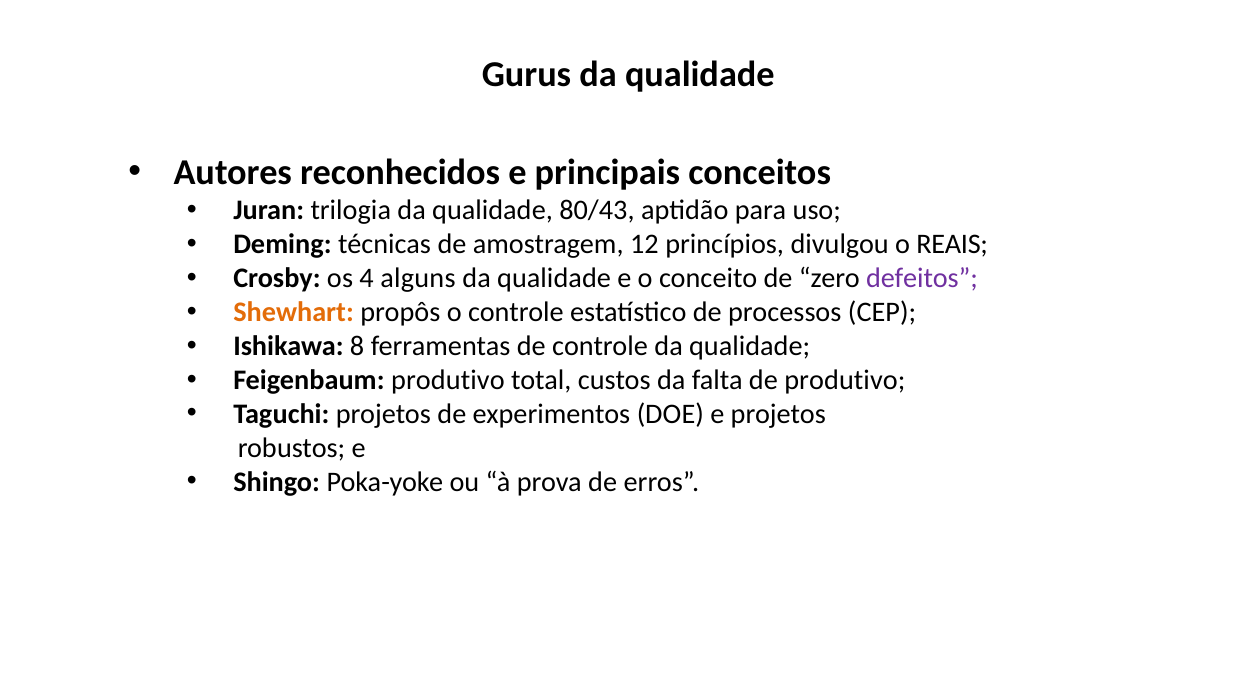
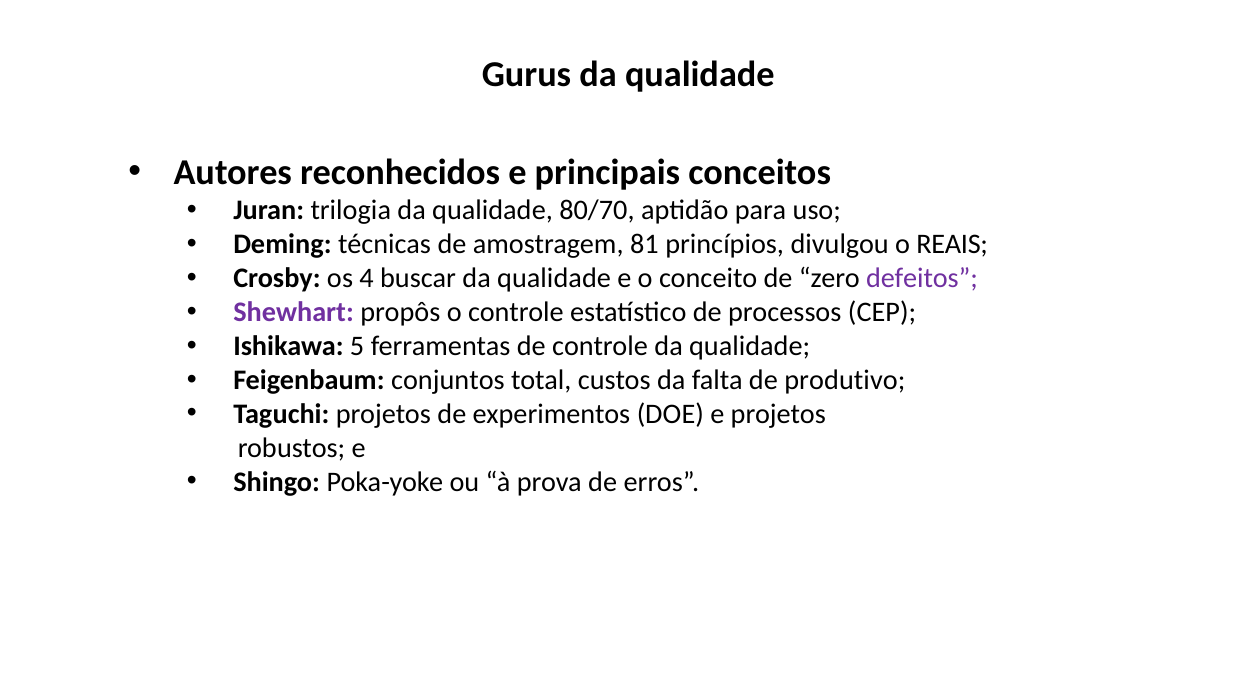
80/43: 80/43 -> 80/70
12: 12 -> 81
alguns: alguns -> buscar
Shewhart colour: orange -> purple
8: 8 -> 5
Feigenbaum produtivo: produtivo -> conjuntos
